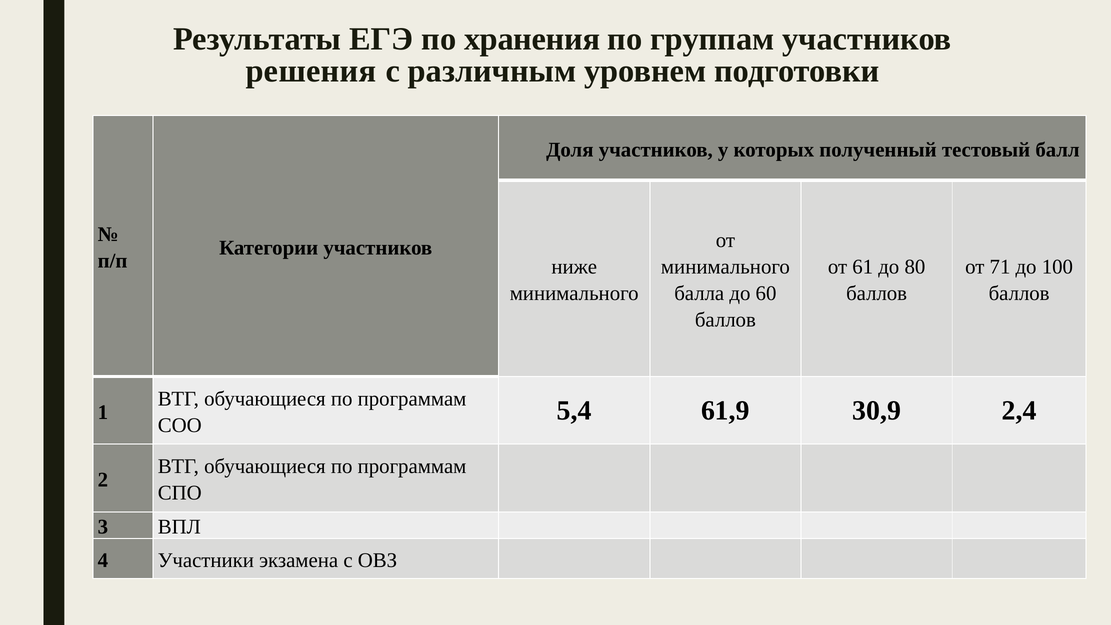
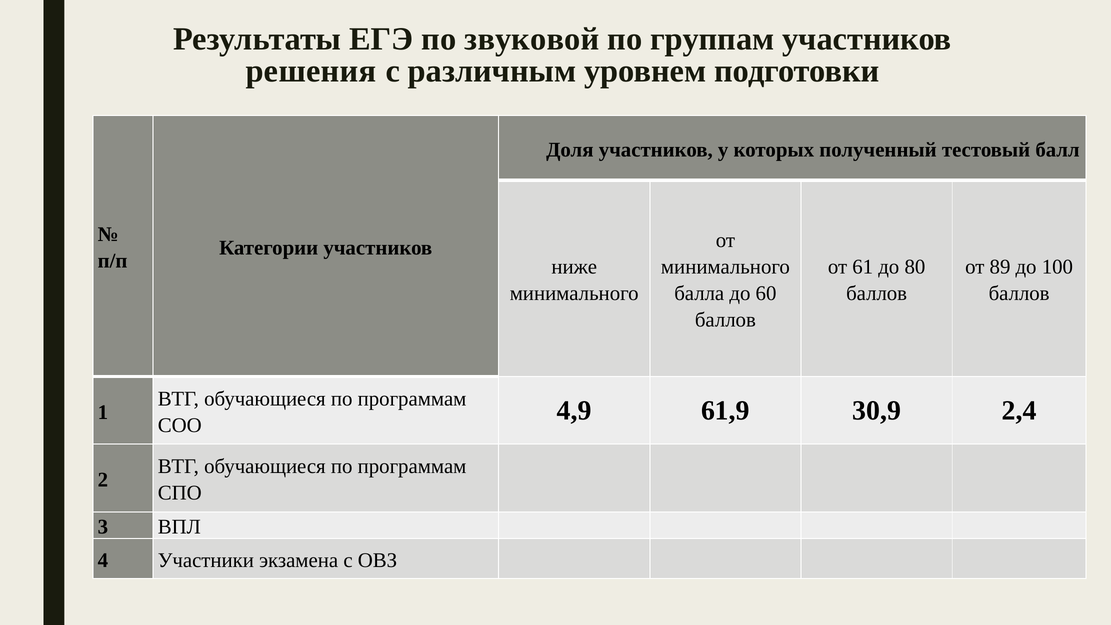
хранения: хранения -> звуковой
71: 71 -> 89
5,4: 5,4 -> 4,9
